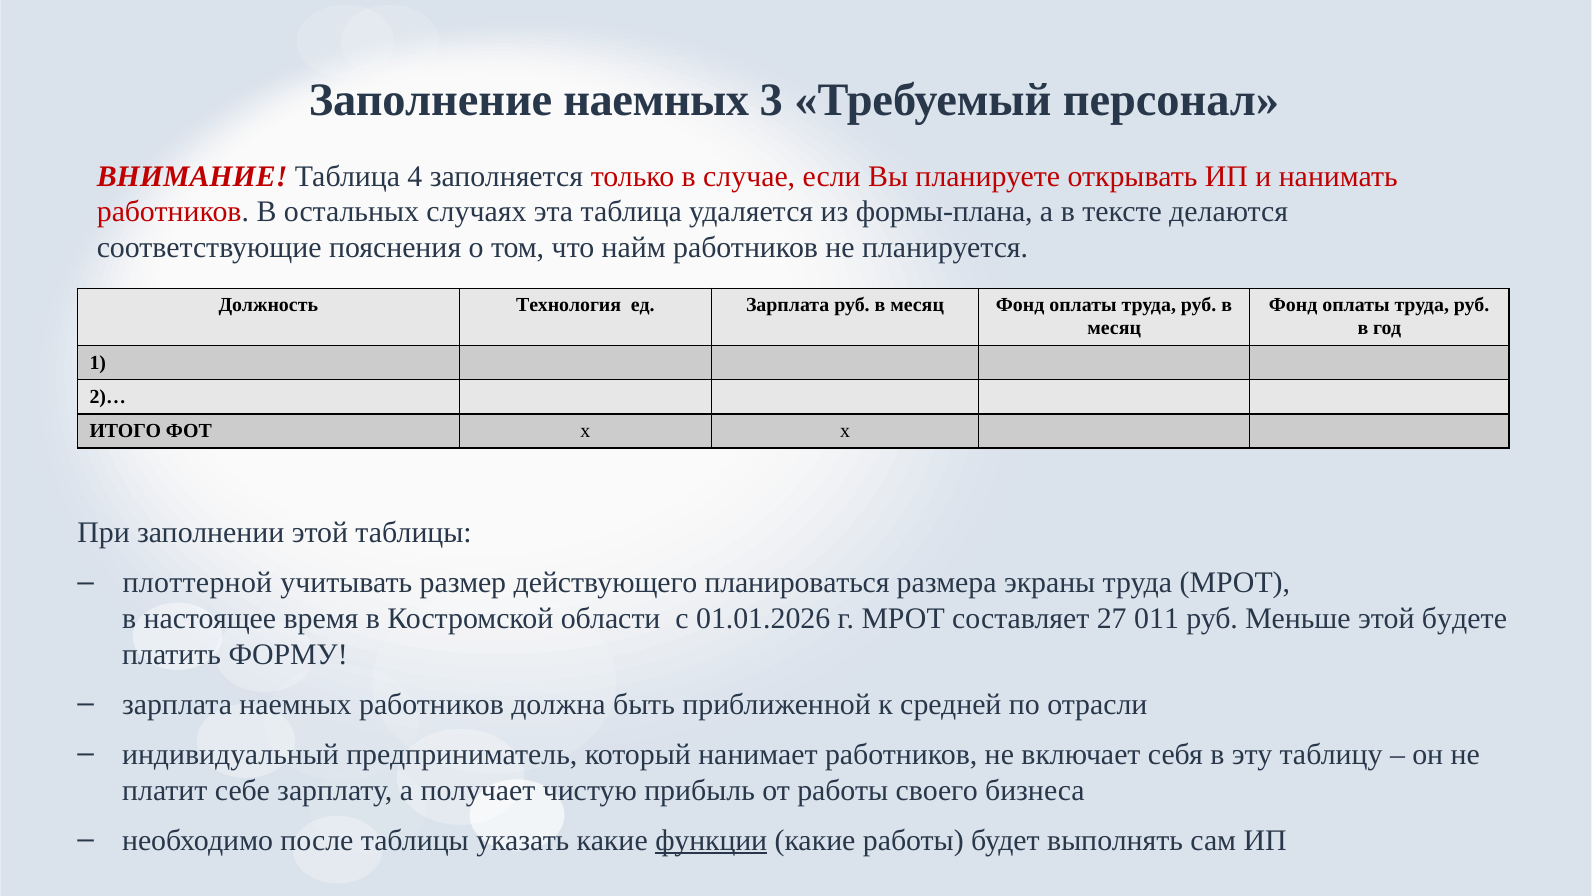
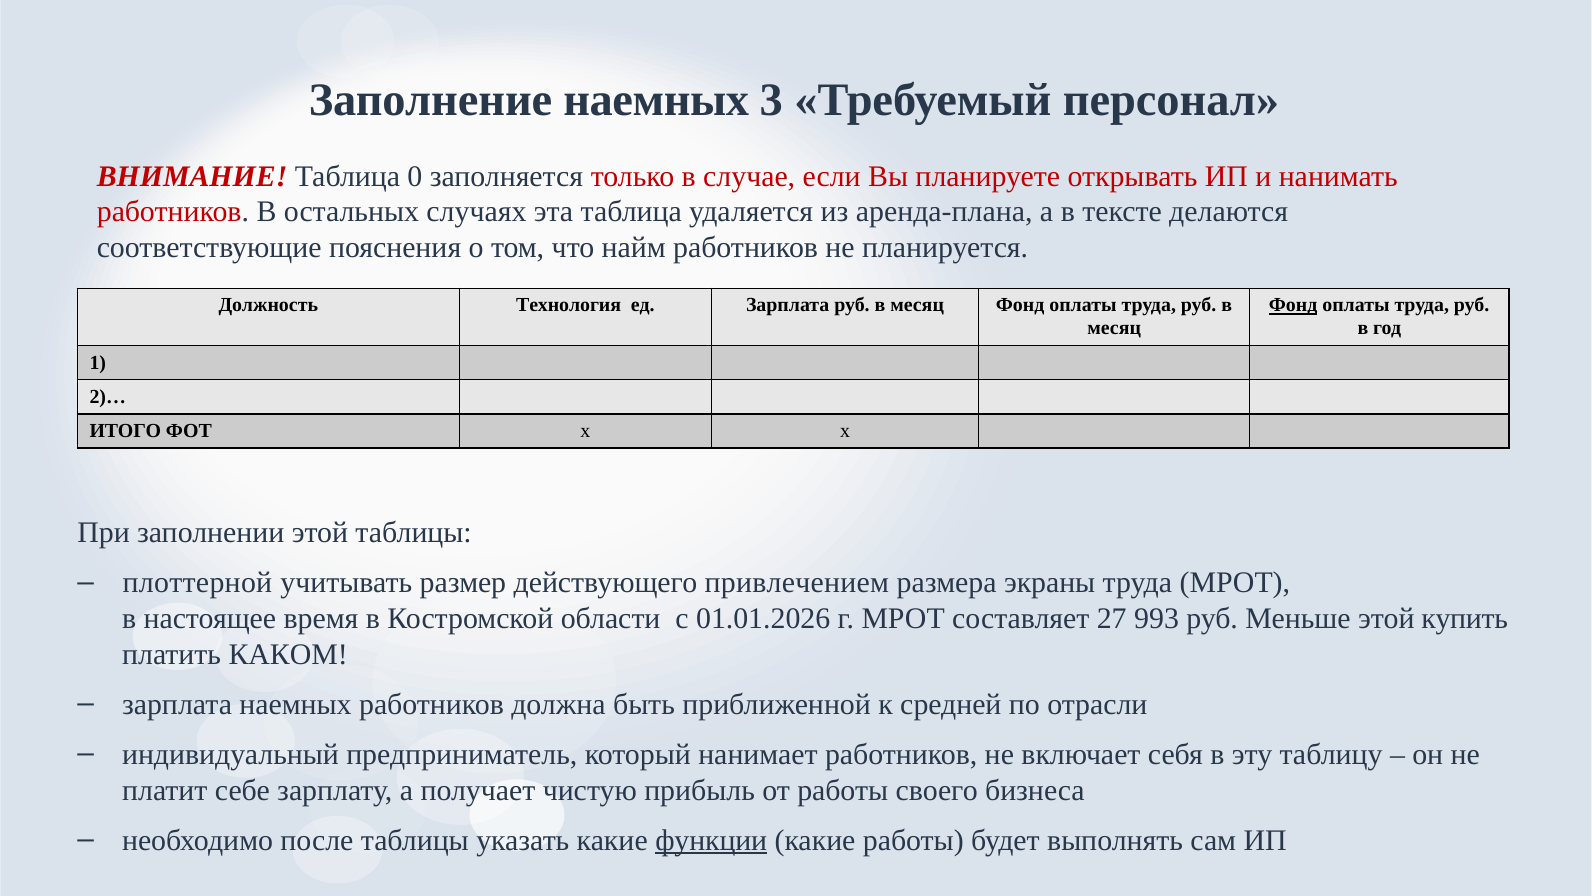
4: 4 -> 0
формы-плана: формы-плана -> аренда-плана
Фонд at (1293, 305) underline: none -> present
планироваться: планироваться -> привлечением
011: 011 -> 993
будете: будете -> купить
ФОРМУ: ФОРМУ -> КАКОМ
